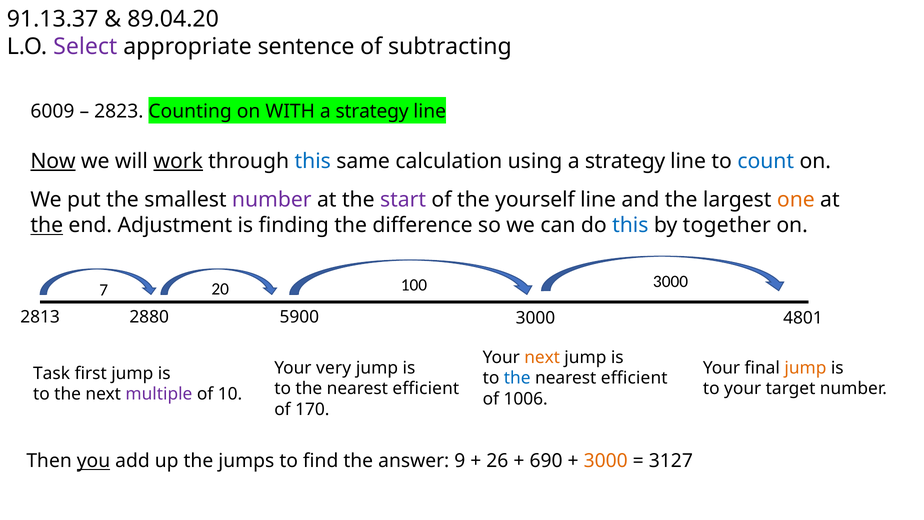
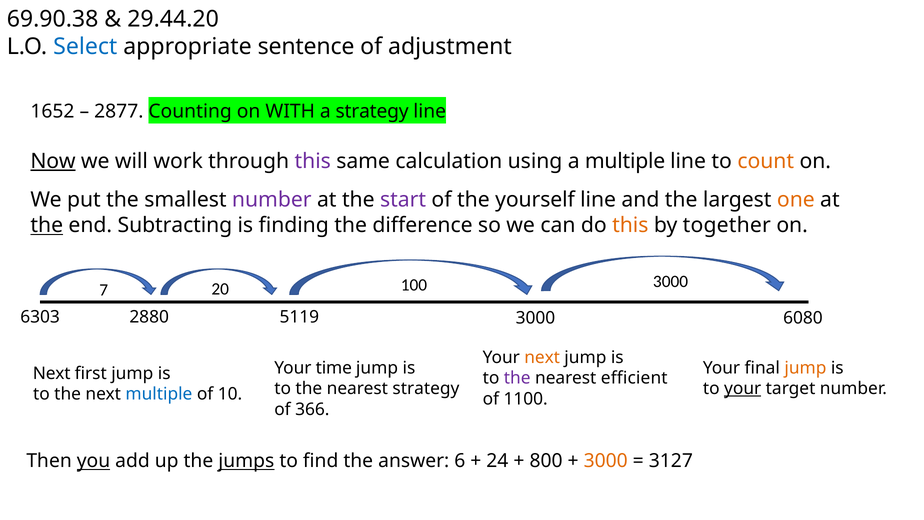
91.13.37: 91.13.37 -> 69.90.38
89.04.20: 89.04.20 -> 29.44.20
Select colour: purple -> blue
subtracting: subtracting -> adjustment
6009: 6009 -> 1652
2823: 2823 -> 2877
work underline: present -> none
this at (313, 161) colour: blue -> purple
using a strategy: strategy -> multiple
count colour: blue -> orange
Adjustment: Adjustment -> Subtracting
this at (630, 225) colour: blue -> orange
2813: 2813 -> 6303
5900: 5900 -> 5119
4801: 4801 -> 6080
very: very -> time
Task at (52, 373): Task -> Next
the at (517, 378) colour: blue -> purple
efficient at (426, 388): efficient -> strategy
your at (743, 388) underline: none -> present
multiple at (159, 394) colour: purple -> blue
1006: 1006 -> 1100
170: 170 -> 366
jumps underline: none -> present
9: 9 -> 6
26: 26 -> 24
690: 690 -> 800
